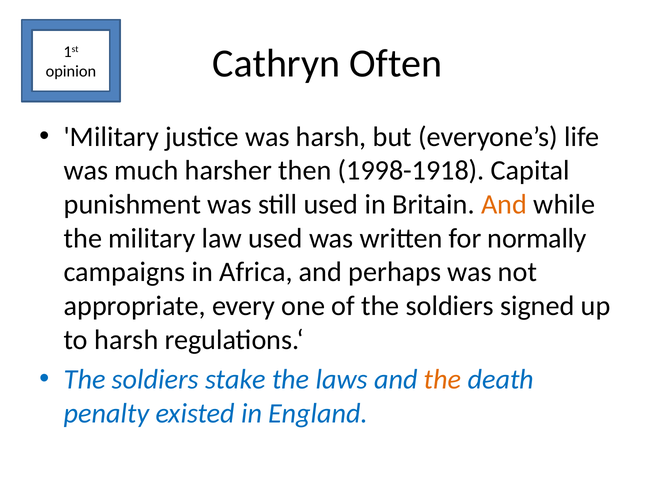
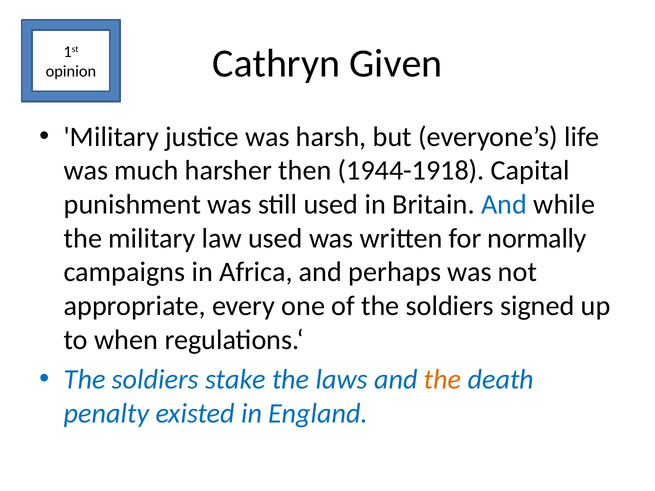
Often: Often -> Given
1998-1918: 1998-1918 -> 1944-1918
And at (504, 205) colour: orange -> blue
to harsh: harsh -> when
